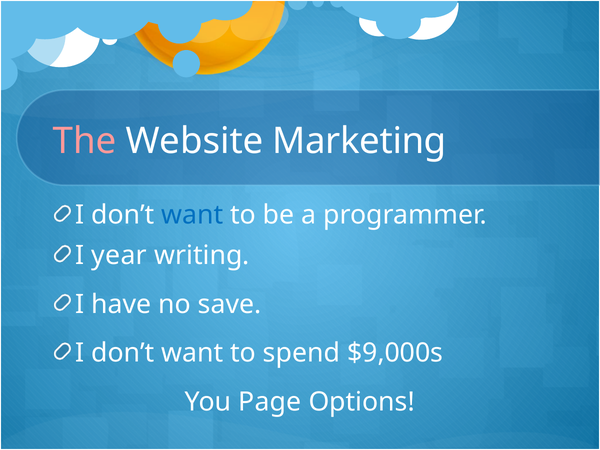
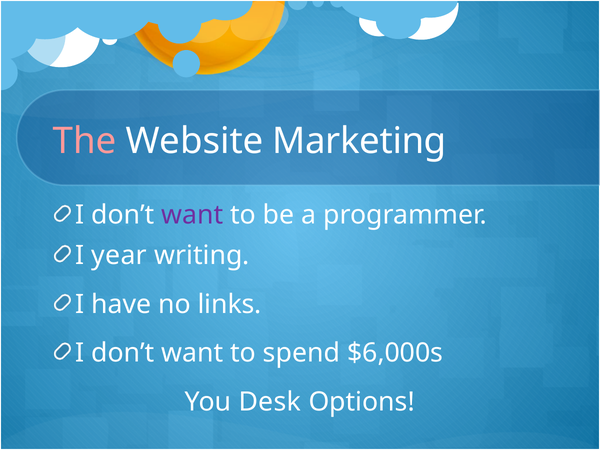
want at (192, 215) colour: blue -> purple
save: save -> links
$9,000s: $9,000s -> $6,000s
Page: Page -> Desk
